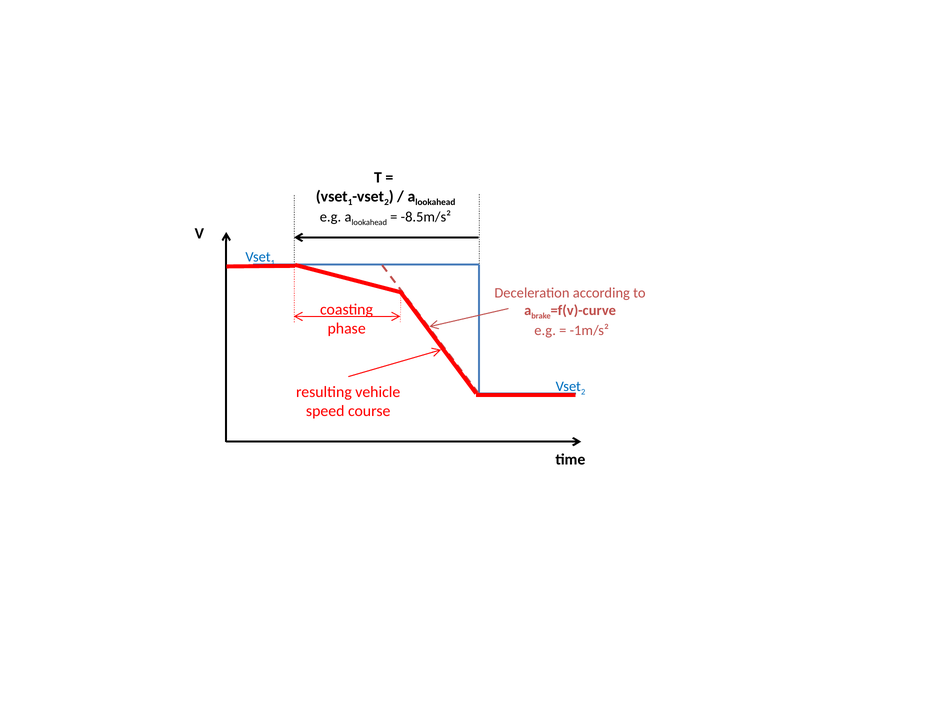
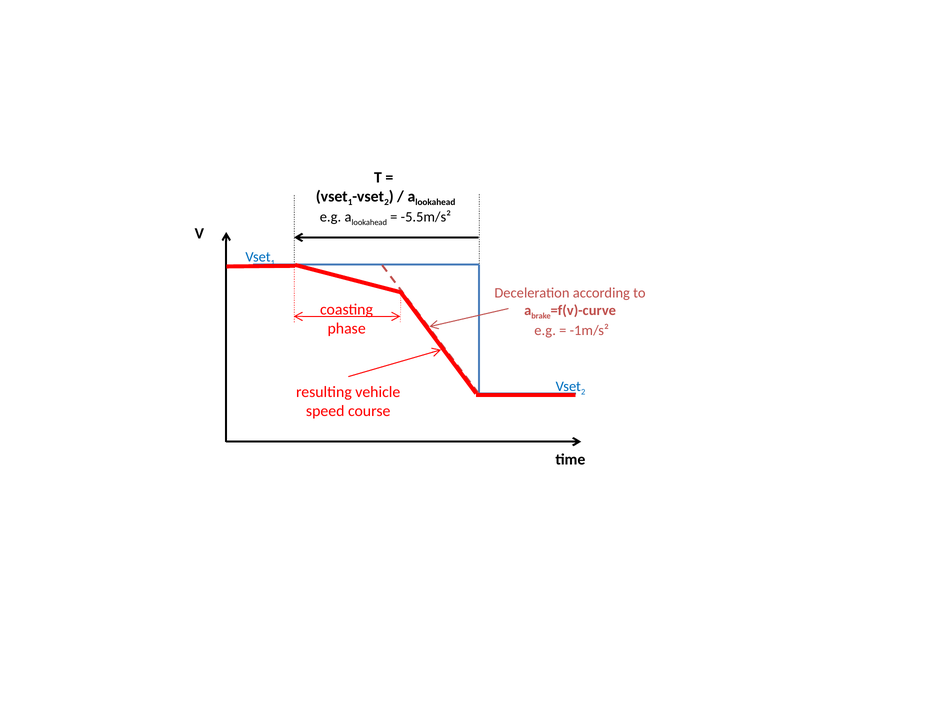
-8.5m/s²: -8.5m/s² -> -5.5m/s²
